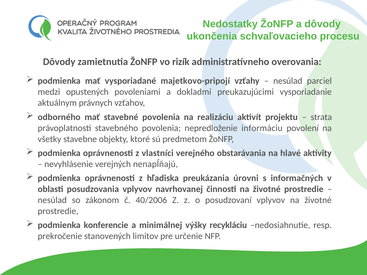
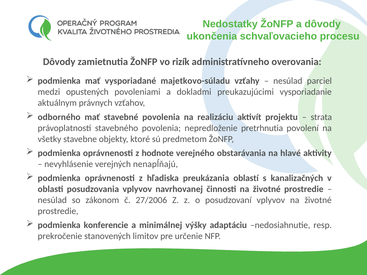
majetkovo-pripojí: majetkovo-pripojí -> majetkovo-súladu
informáciu: informáciu -> pretrhnutia
vlastníci: vlastníci -> hodnote
úrovni: úrovni -> oblastí
informačných: informačných -> kanalizačných
40/2006: 40/2006 -> 27/2006
recykláciu: recykláciu -> adaptáciu
